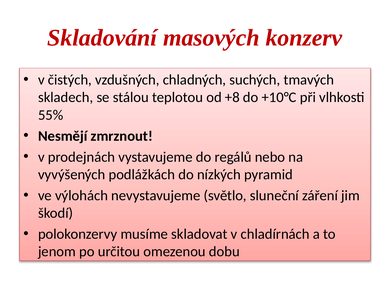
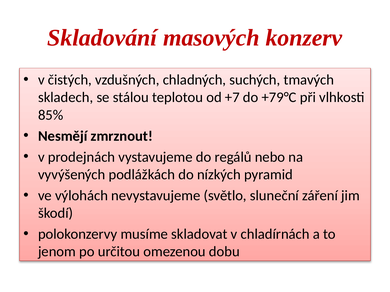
+8: +8 -> +7
+10°C: +10°C -> +79°C
55%: 55% -> 85%
